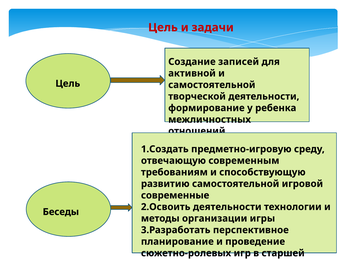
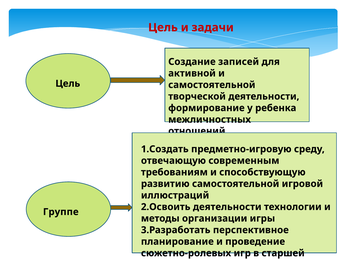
современные: современные -> иллюстраций
Беседы at (61, 211): Беседы -> Группе
